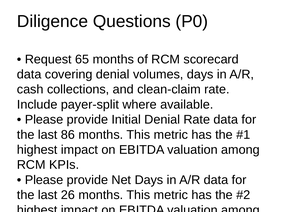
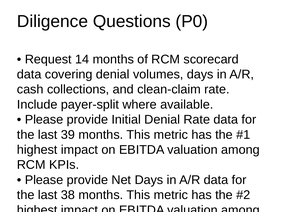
65: 65 -> 14
86: 86 -> 39
26: 26 -> 38
